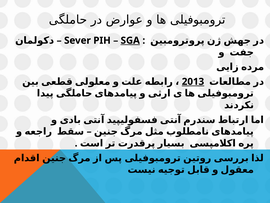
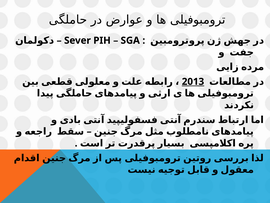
SGA underline: present -> none
